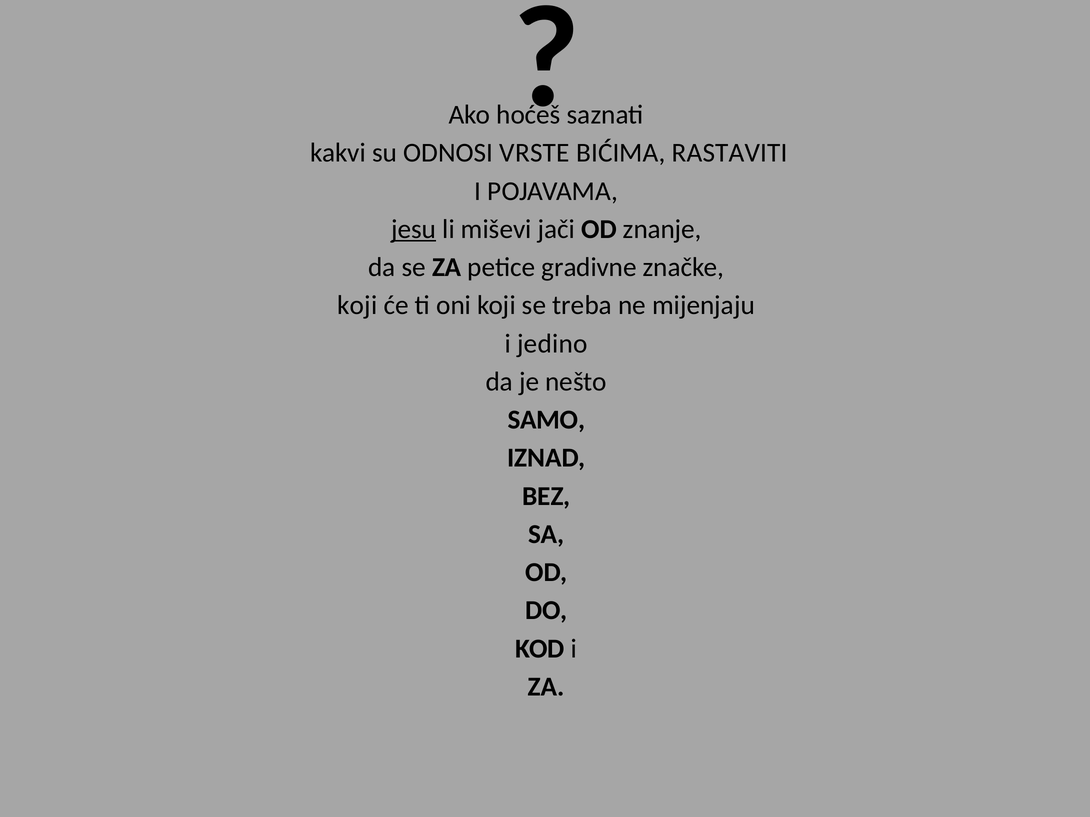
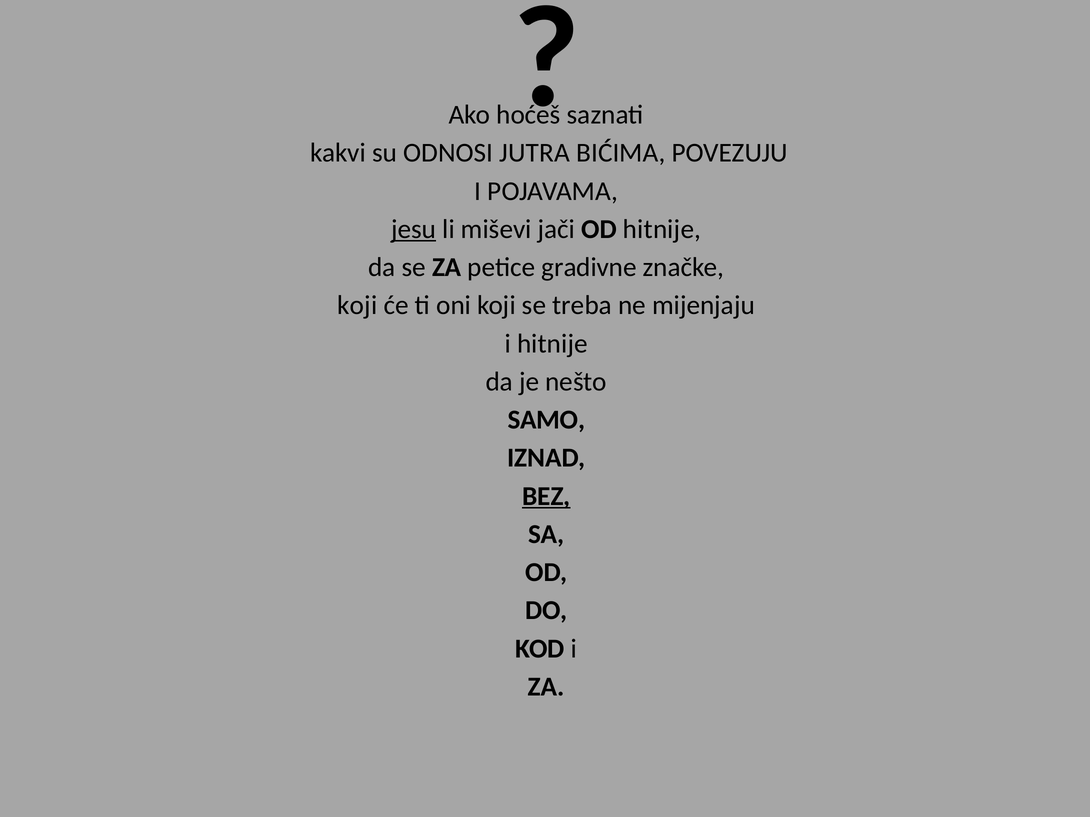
VRSTE: VRSTE -> JUTRA
RASTAVITI: RASTAVITI -> POVEZUJU
OD znanje: znanje -> hitnije
i jedino: jedino -> hitnije
BEZ underline: none -> present
